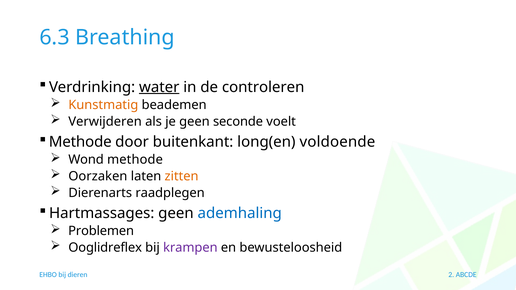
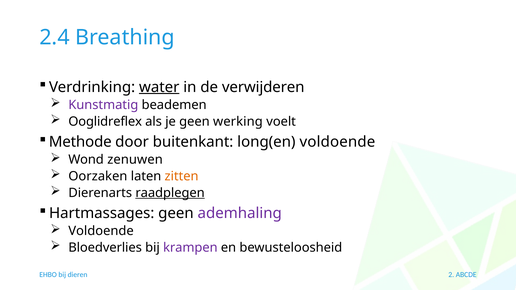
6.3: 6.3 -> 2.4
controleren: controleren -> verwijderen
Kunstmatig colour: orange -> purple
Verwijderen: Verwijderen -> Ooglidreflex
seconde: seconde -> werking
Wond methode: methode -> zenuwen
raadplegen underline: none -> present
ademhaling colour: blue -> purple
Problemen at (101, 231): Problemen -> Voldoende
Ooglidreflex: Ooglidreflex -> Bloedverlies
